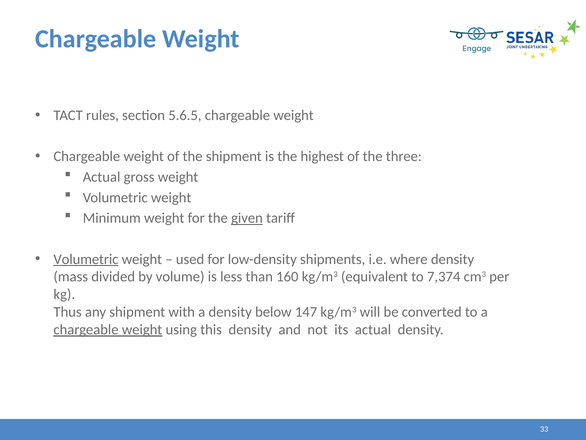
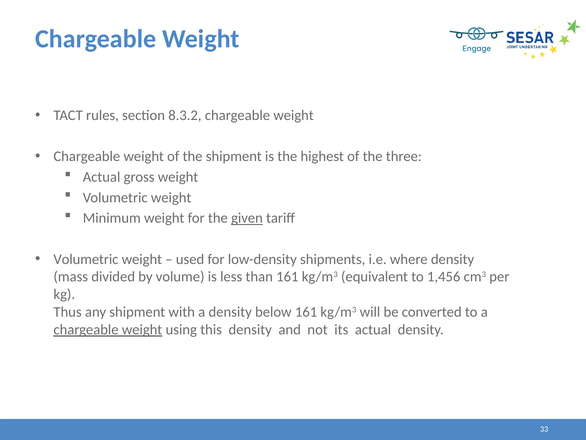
5.6.5: 5.6.5 -> 8.3.2
Volumetric at (86, 259) underline: present -> none
than 160: 160 -> 161
7,374: 7,374 -> 1,456
below 147: 147 -> 161
